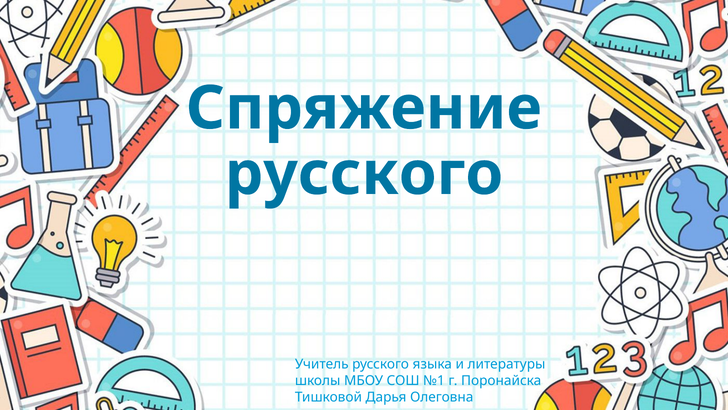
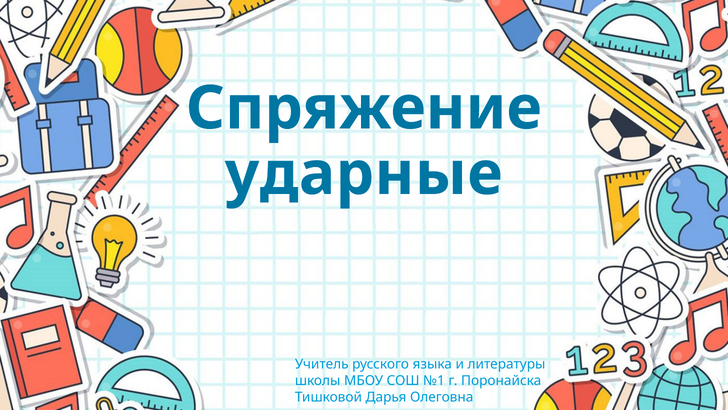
русского at (364, 174): русского -> ударные
